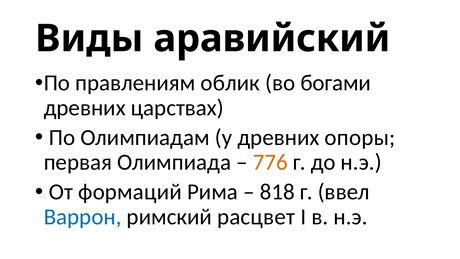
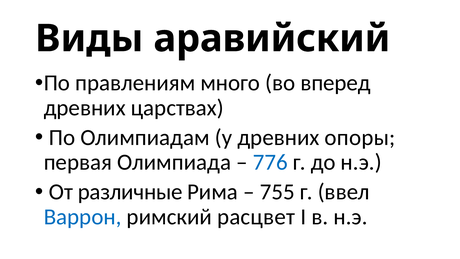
облик: облик -> много
богами: богами -> вперед
776 colour: orange -> blue
формаций: формаций -> различные
818: 818 -> 755
